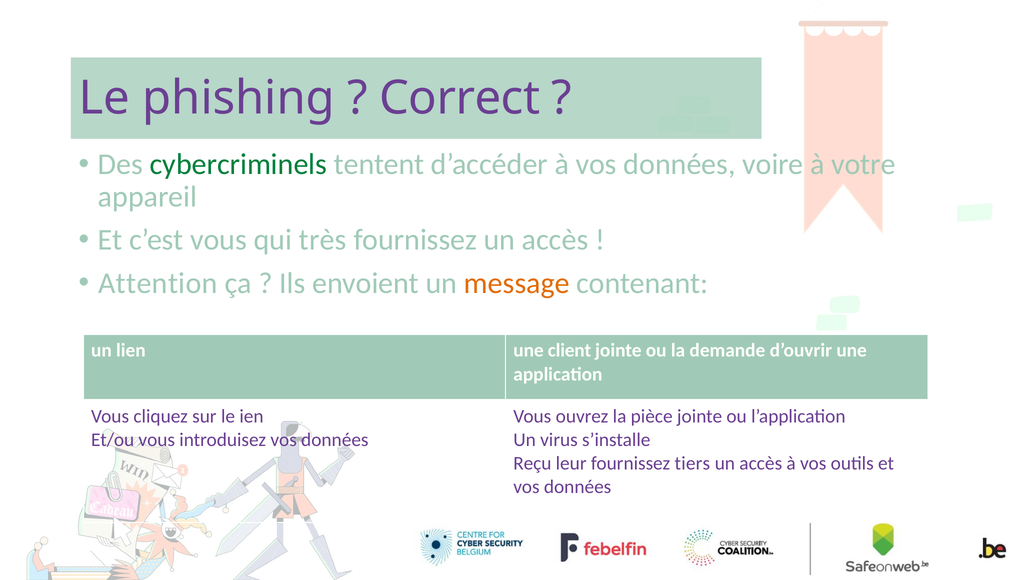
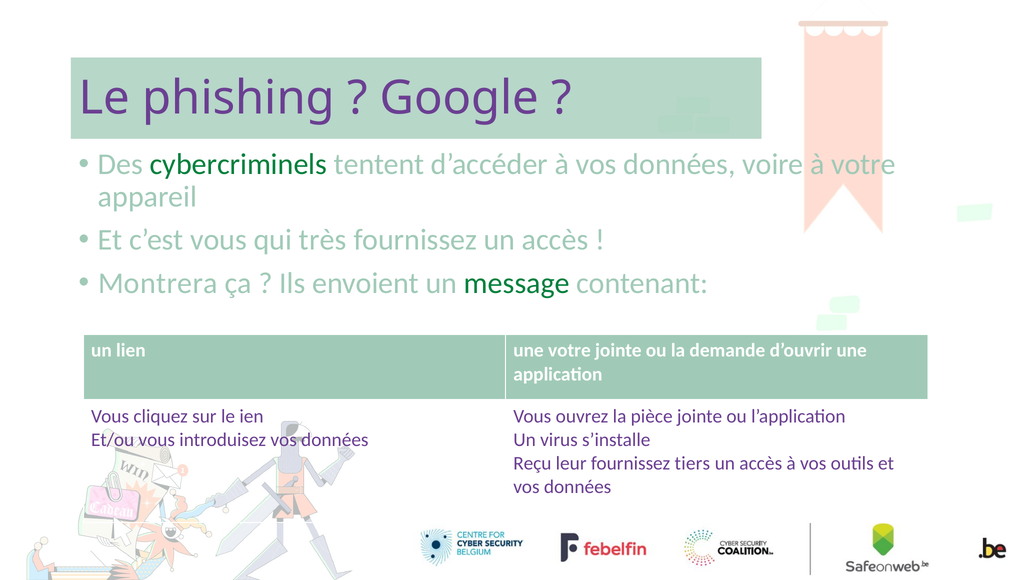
Correct: Correct -> Google
Attention: Attention -> Montrera
message colour: orange -> green
une client: client -> votre
